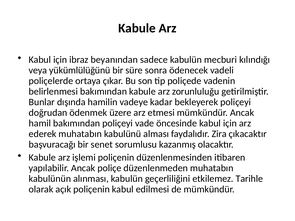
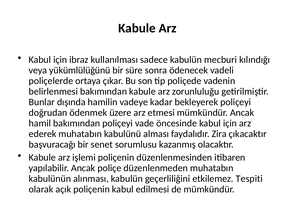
beyanından: beyanından -> kullanılması
Tarihle: Tarihle -> Tespiti
